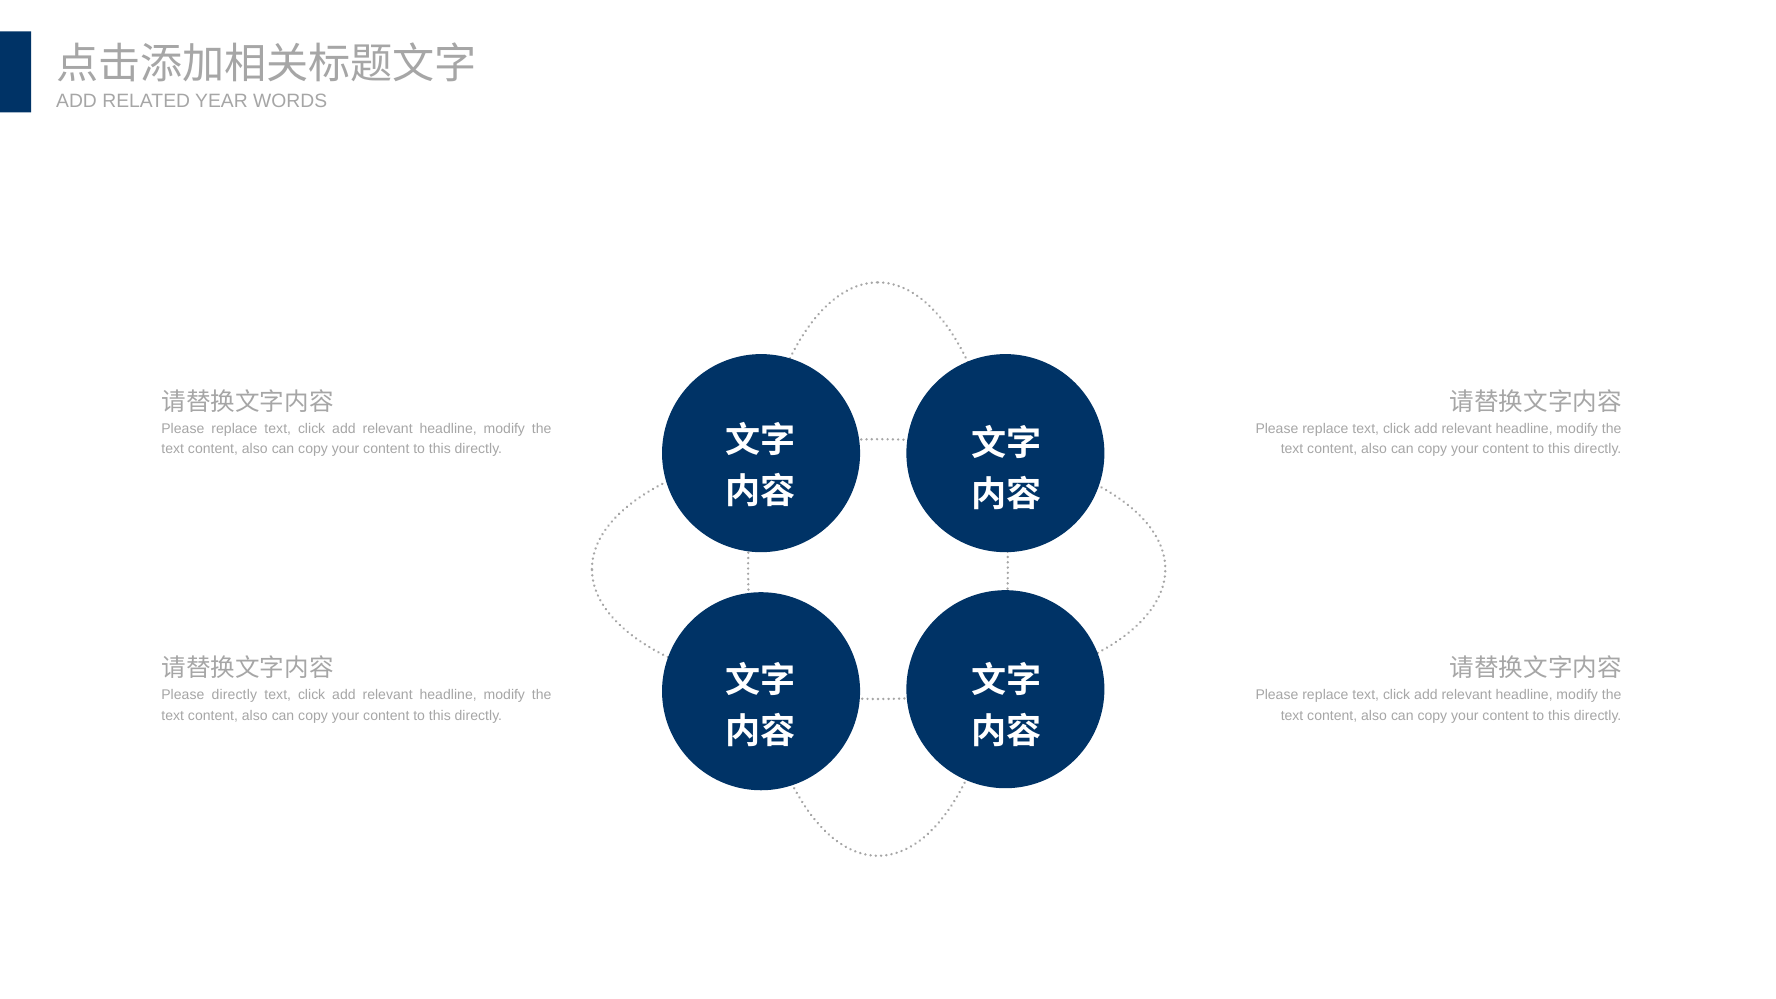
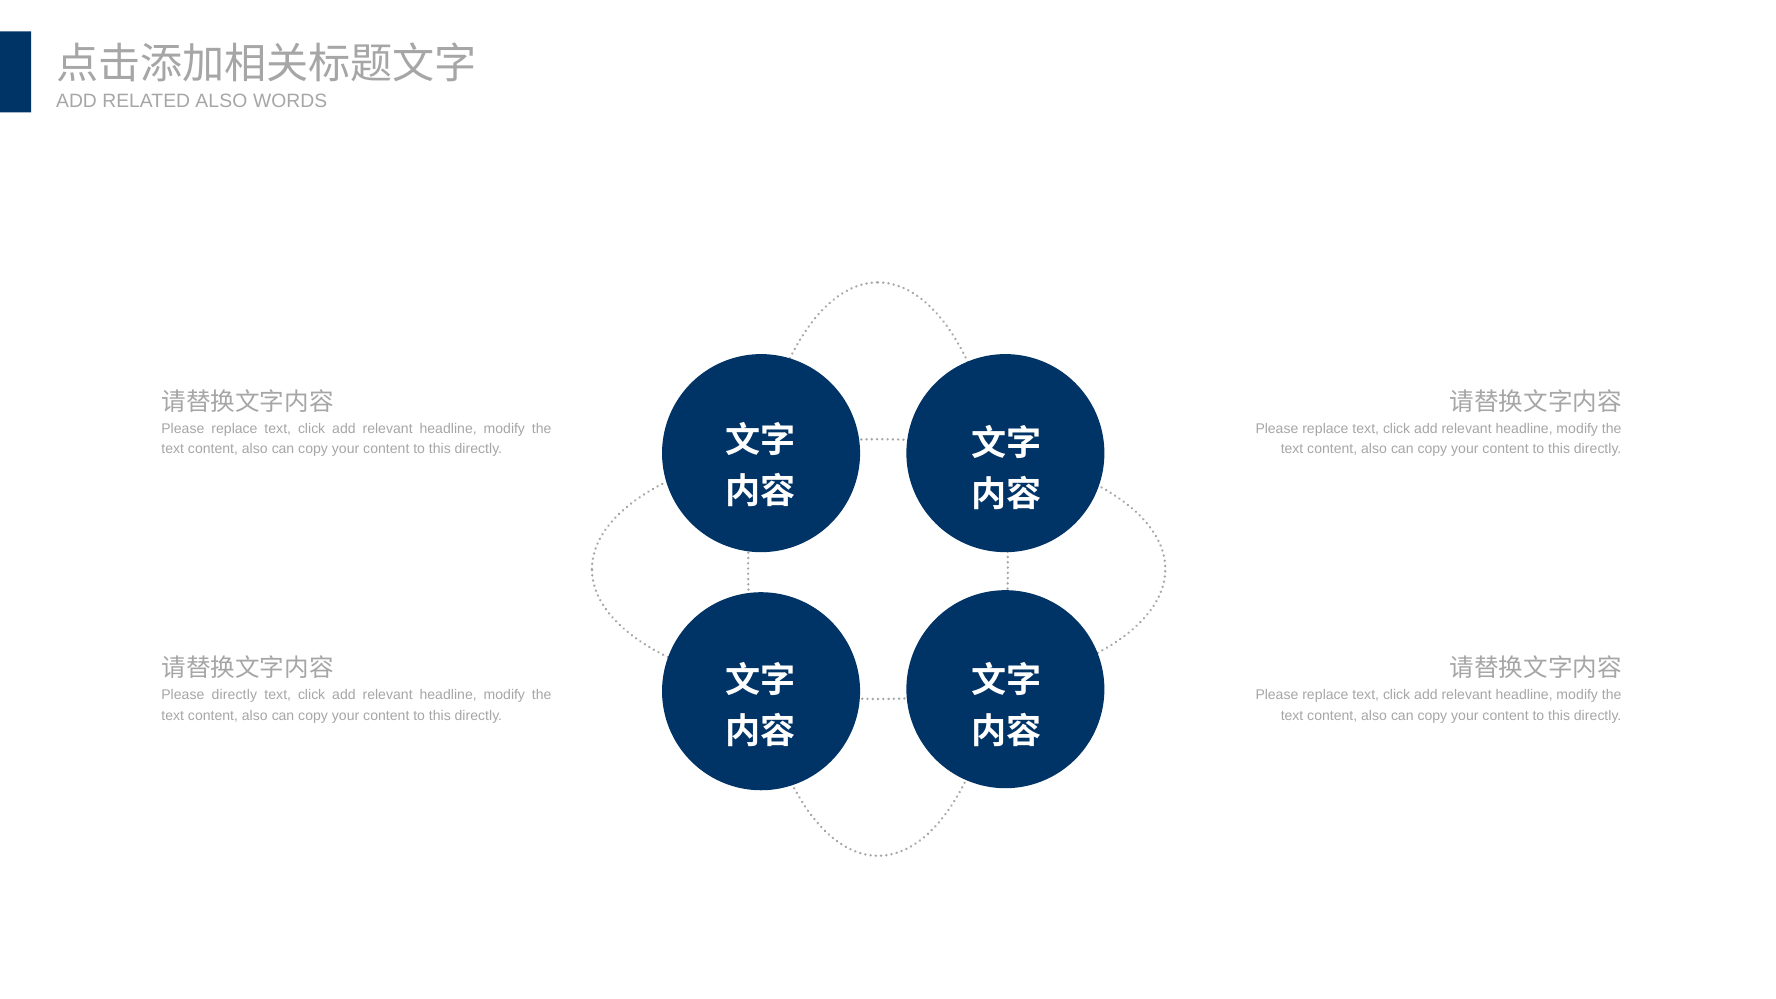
RELATED YEAR: YEAR -> ALSO
